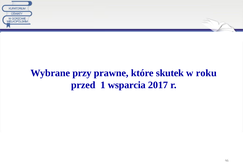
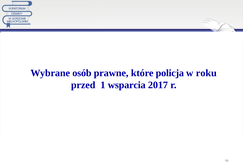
przy: przy -> osób
skutek: skutek -> policja
